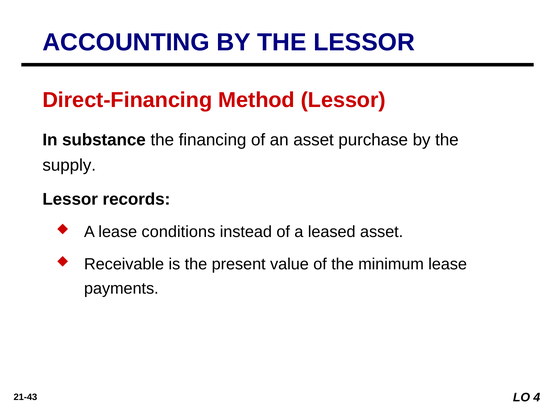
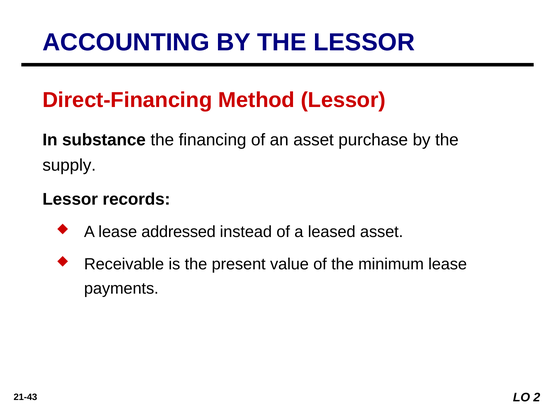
conditions: conditions -> addressed
4: 4 -> 2
